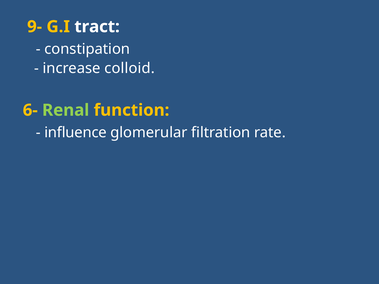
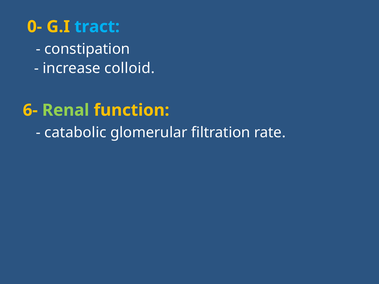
9-: 9- -> 0-
tract colour: white -> light blue
influence: influence -> catabolic
